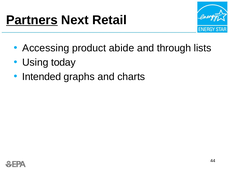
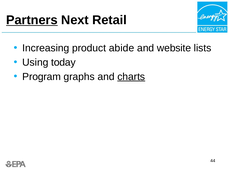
Accessing: Accessing -> Increasing
through: through -> website
Intended: Intended -> Program
charts underline: none -> present
